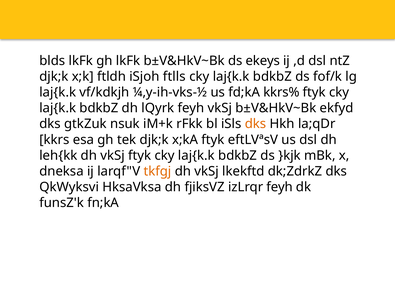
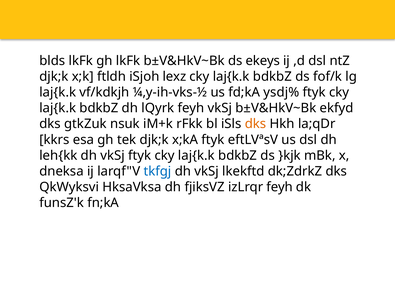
ftlls: ftlls -> lexz
kkrs%: kkrs% -> ysdj%
tkfgj colour: orange -> blue
